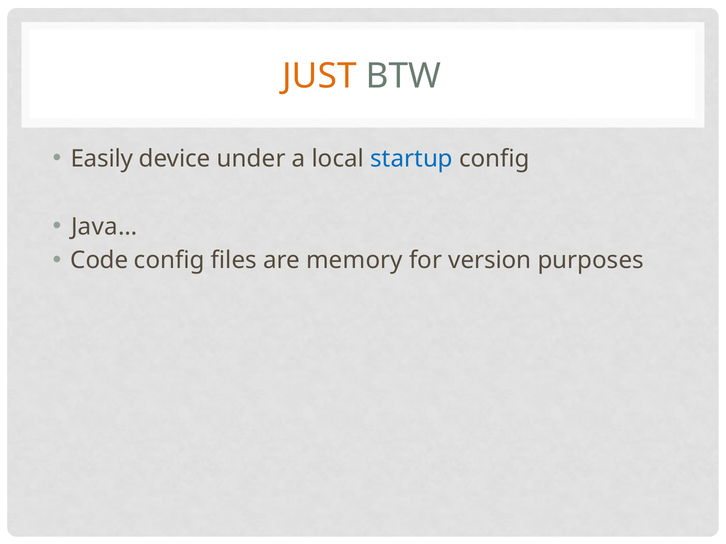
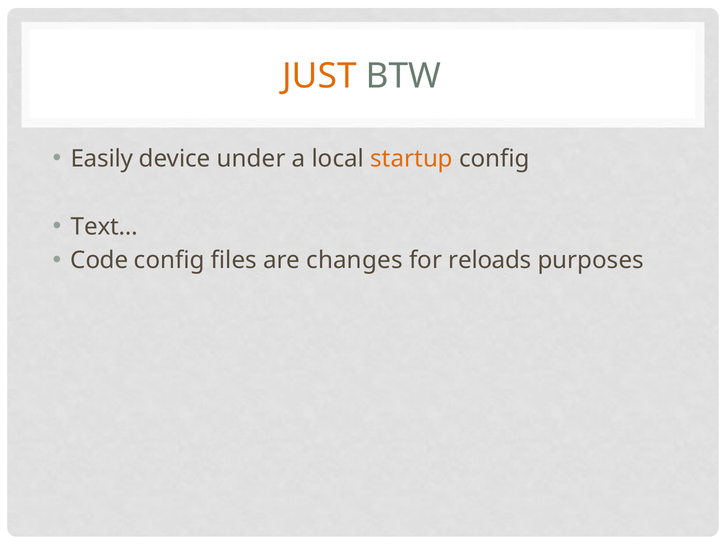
startup colour: blue -> orange
Java…: Java… -> Text…
memory: memory -> changes
version: version -> reloads
